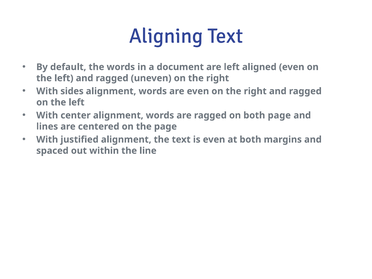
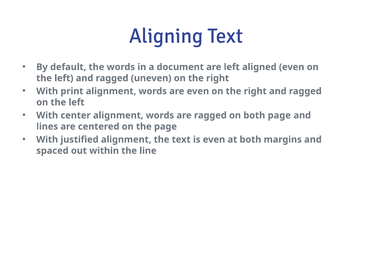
sides: sides -> print
